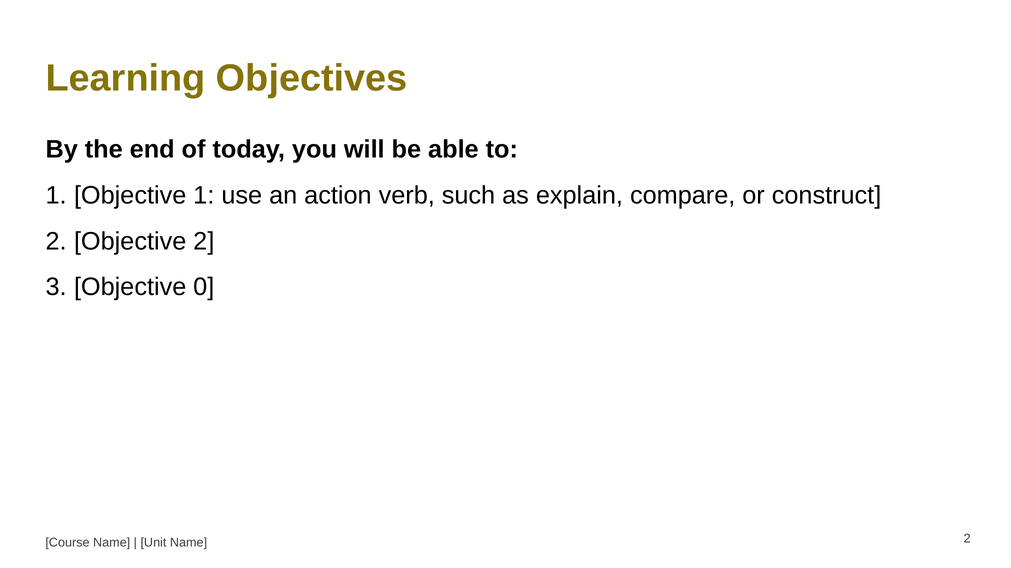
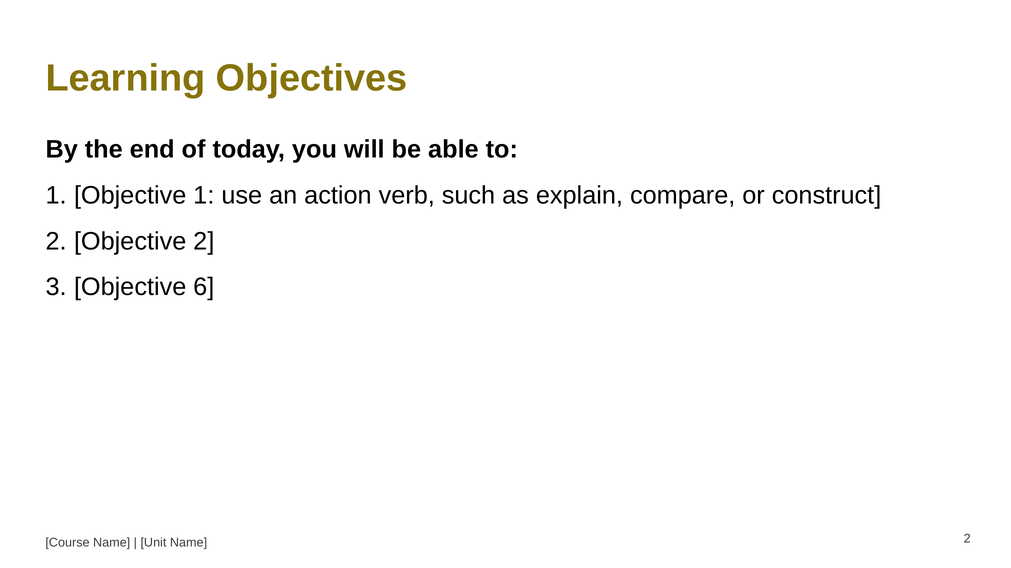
0: 0 -> 6
